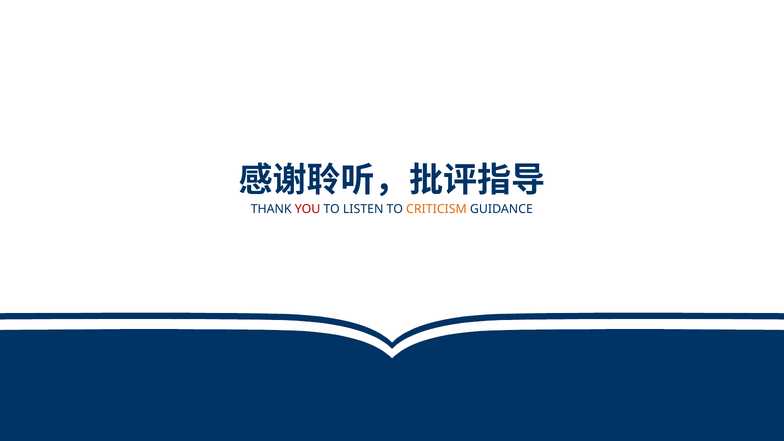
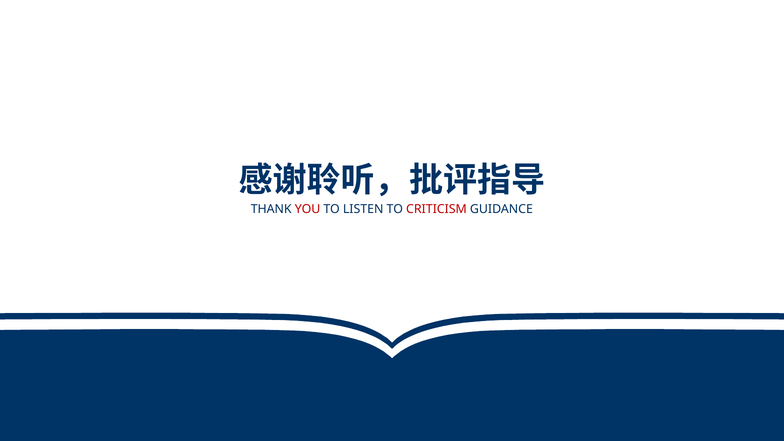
CRITICISM colour: orange -> red
